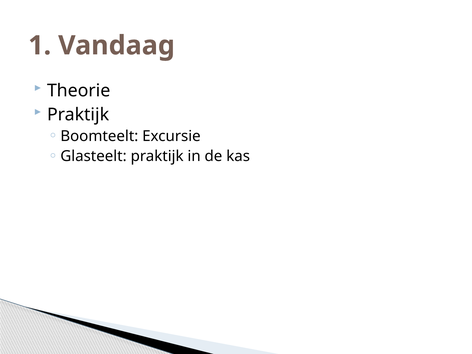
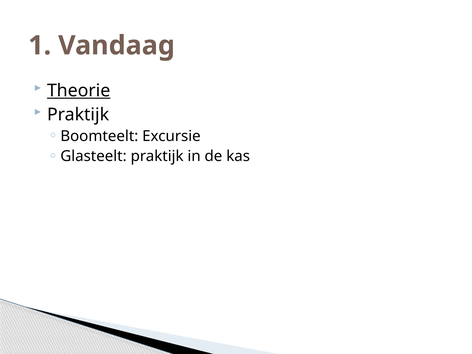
Theorie underline: none -> present
